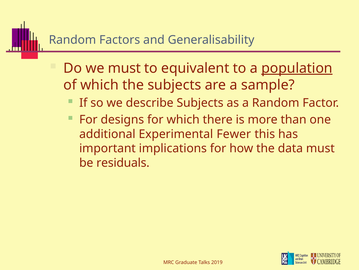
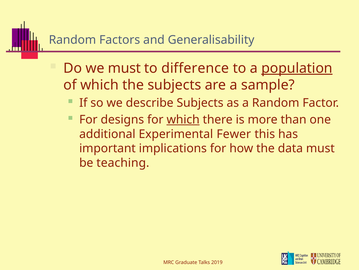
equivalent: equivalent -> difference
which at (183, 119) underline: none -> present
residuals: residuals -> teaching
